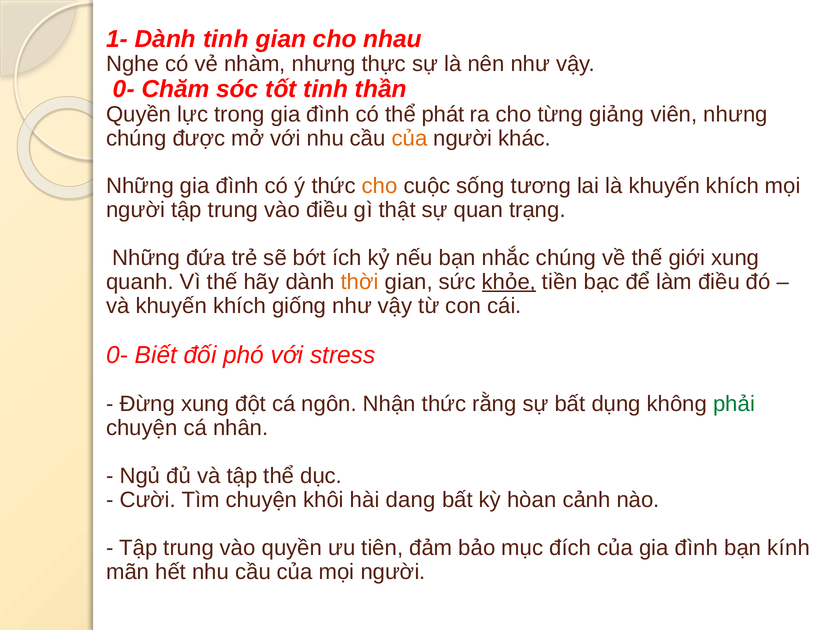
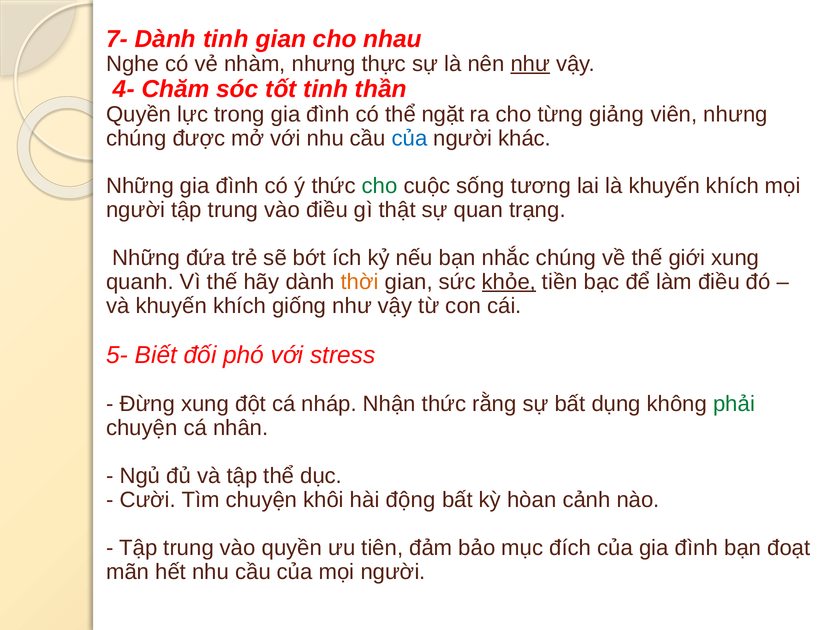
1-: 1- -> 7-
như at (530, 64) underline: none -> present
0- at (124, 89): 0- -> 4-
phát: phát -> ngặt
của at (409, 138) colour: orange -> blue
cho at (380, 186) colour: orange -> green
0- at (117, 355): 0- -> 5-
ngôn: ngôn -> nháp
dang: dang -> động
kính: kính -> đoạt
